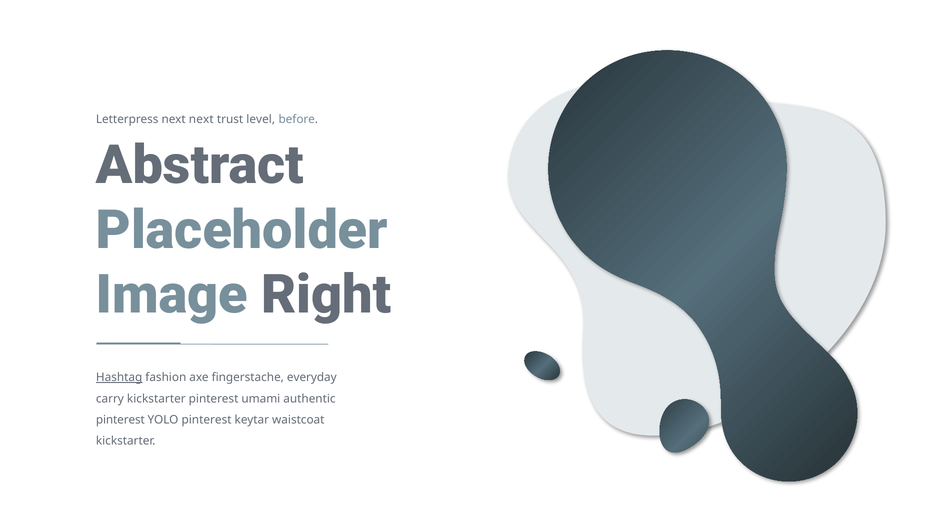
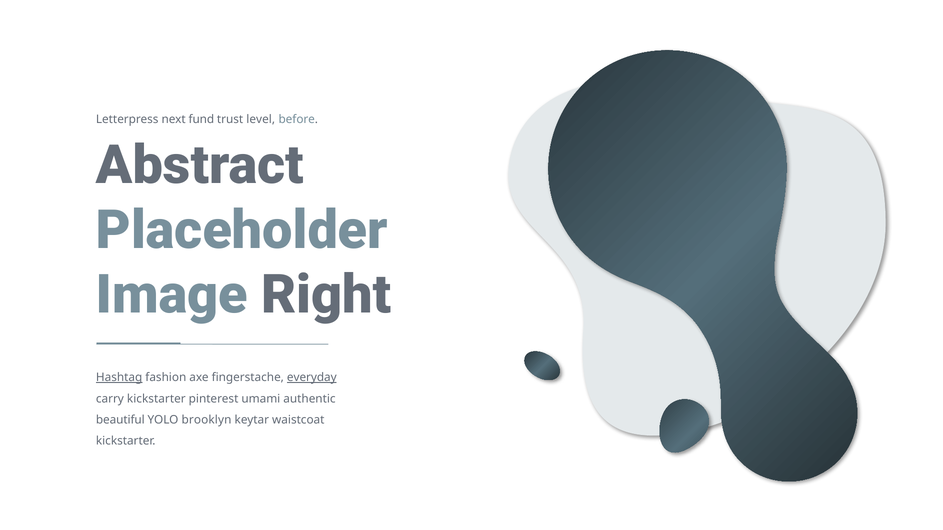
next next: next -> fund
everyday underline: none -> present
pinterest at (120, 420): pinterest -> beautiful
YOLO pinterest: pinterest -> brooklyn
